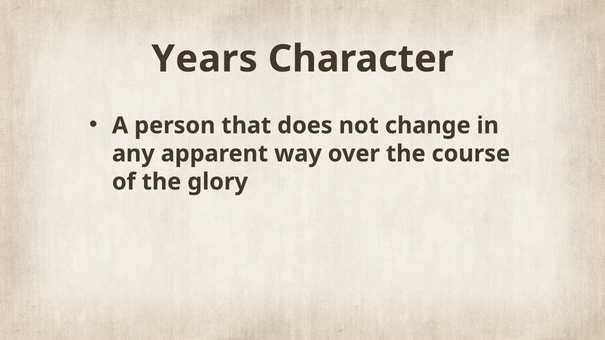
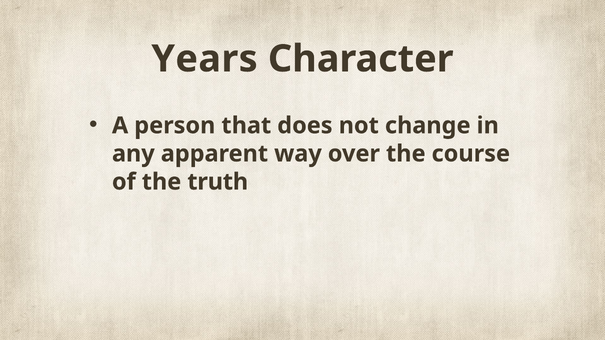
glory: glory -> truth
